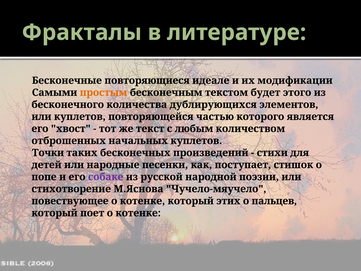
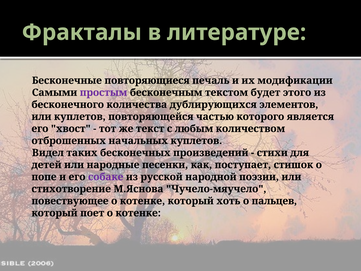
идеале: идеале -> печаль
простым colour: orange -> purple
Точки: Точки -> Видел
этих: этих -> хоть
